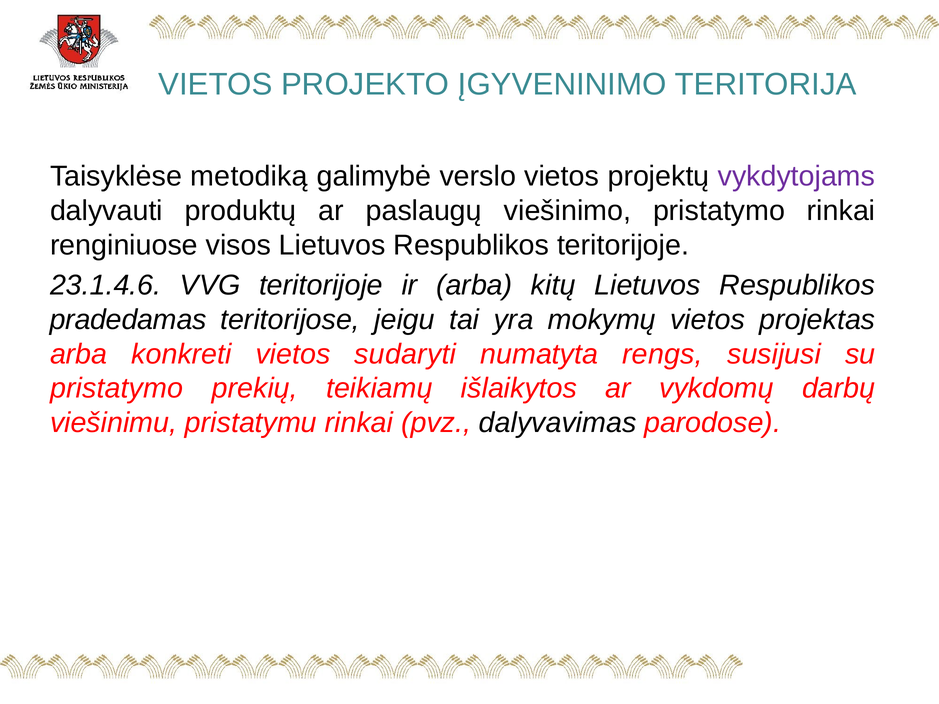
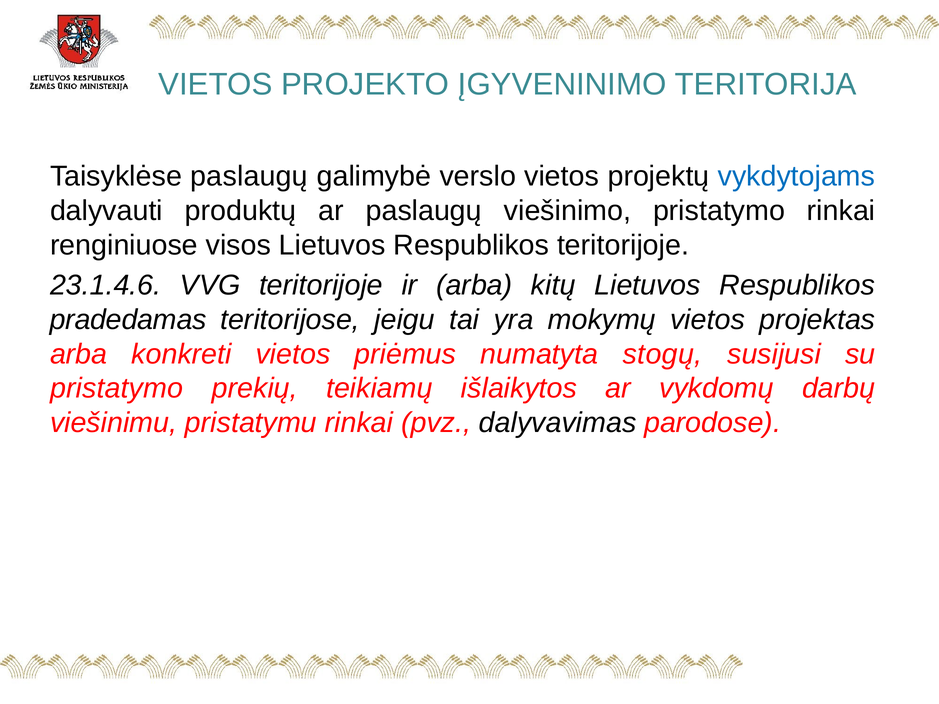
Taisyklėse metodiką: metodiką -> paslaugų
vykdytojams colour: purple -> blue
sudaryti: sudaryti -> priėmus
rengs: rengs -> stogų
